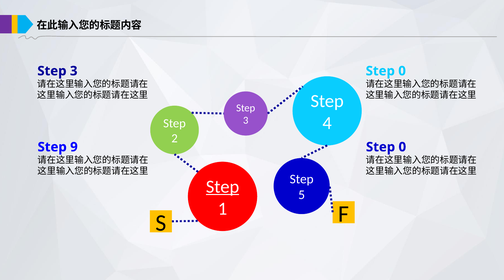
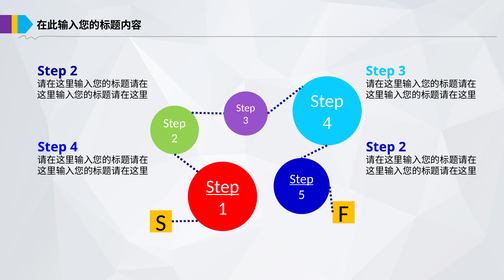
3 at (74, 71): 3 -> 2
0 at (402, 71): 0 -> 3
9 at (74, 147): 9 -> 4
0 at (402, 147): 0 -> 2
Step at (302, 179) underline: none -> present
